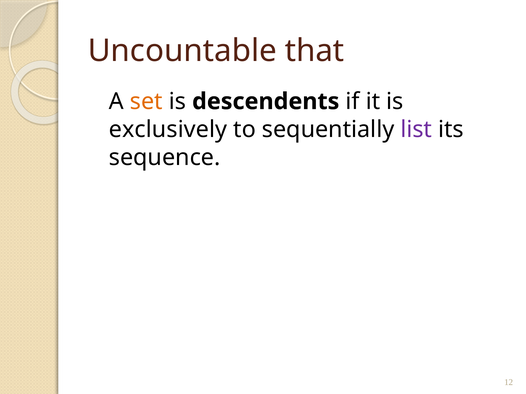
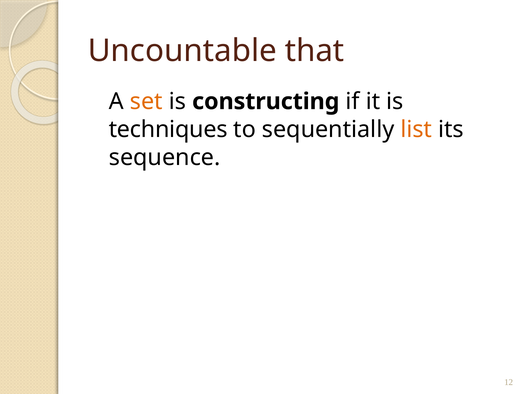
descendents: descendents -> constructing
exclusively: exclusively -> techniques
list colour: purple -> orange
